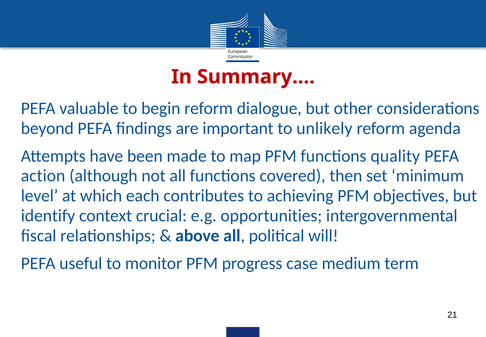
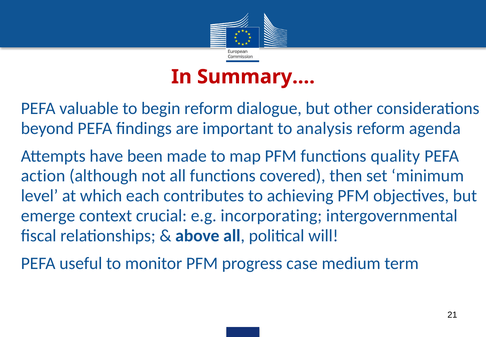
unlikely: unlikely -> analysis
identify: identify -> emerge
opportunities: opportunities -> incorporating
